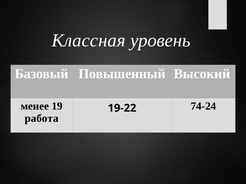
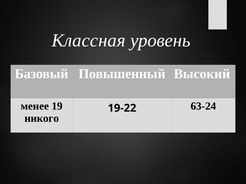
74-24: 74-24 -> 63-24
работа: работа -> никого
